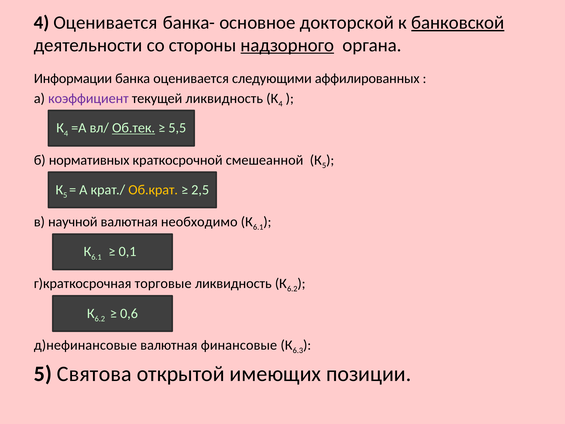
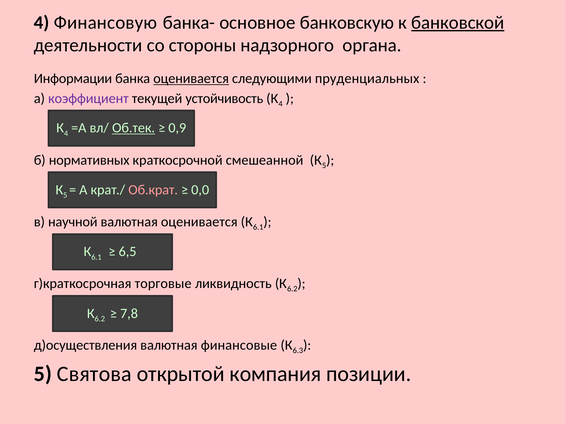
4 Оценивается: Оценивается -> Финансовую
докторской: докторской -> банковскую
надзорного underline: present -> none
оценивается at (191, 79) underline: none -> present
аффилированных: аффилированных -> пруденциальных
текущей ликвидность: ликвидность -> устойчивость
5,5: 5,5 -> 0,9
Об.крат colour: yellow -> pink
2,5: 2,5 -> 0,0
валютная необходимо: необходимо -> оценивается
0,1: 0,1 -> 6,5
0,6: 0,6 -> 7,8
д)нефинансовые: д)нефинансовые -> д)осуществления
имеющих: имеющих -> компания
